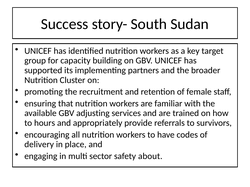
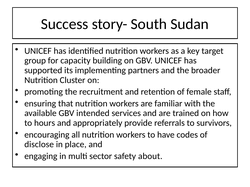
adjusting: adjusting -> intended
delivery: delivery -> disclose
